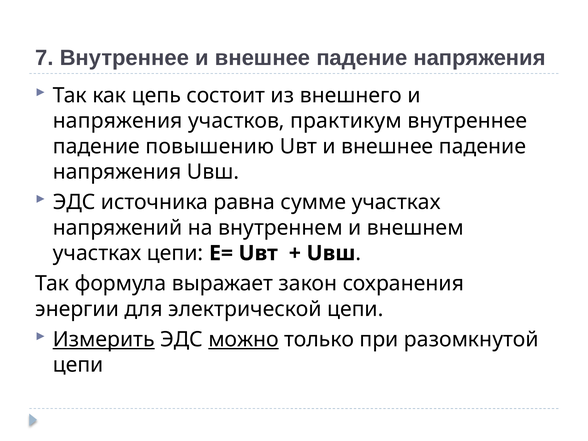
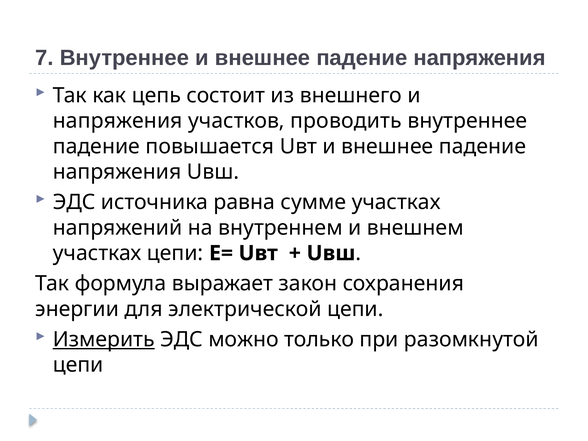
практикум: практикум -> проводить
повышению: повышению -> повышается
можно underline: present -> none
